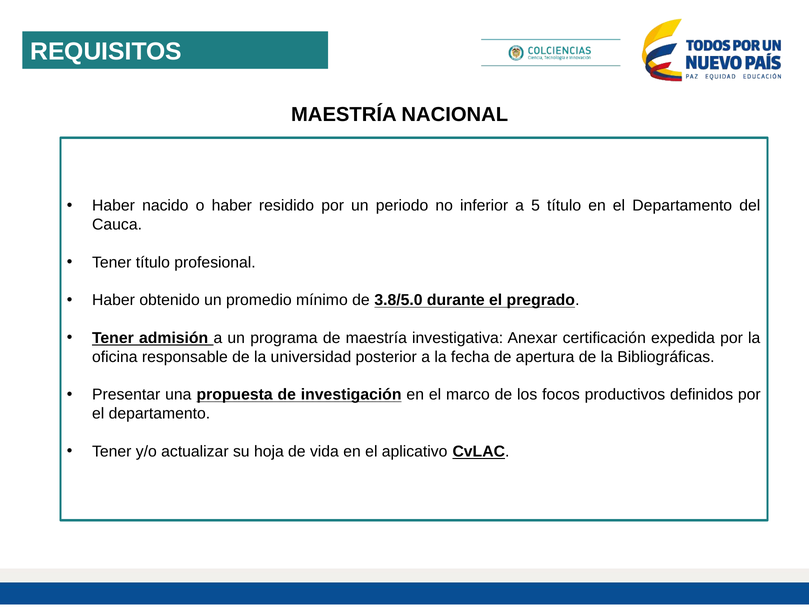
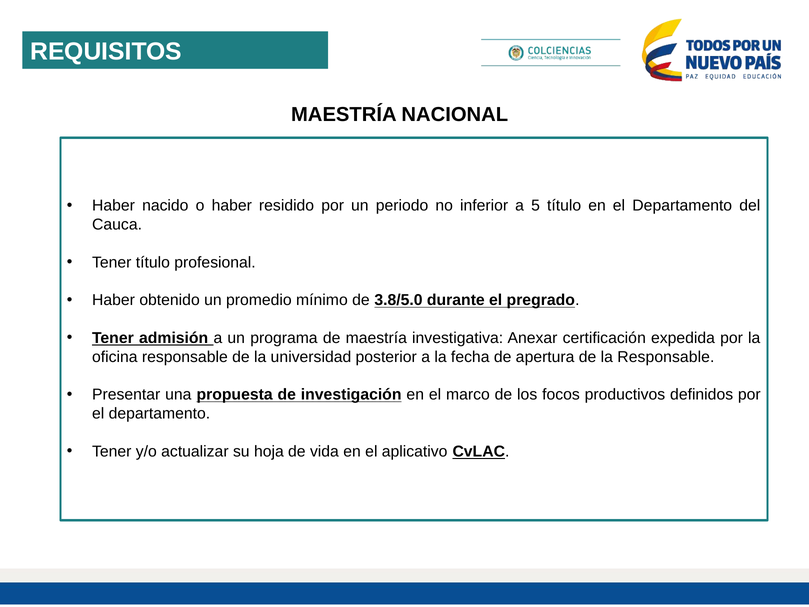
la Bibliográficas: Bibliográficas -> Responsable
